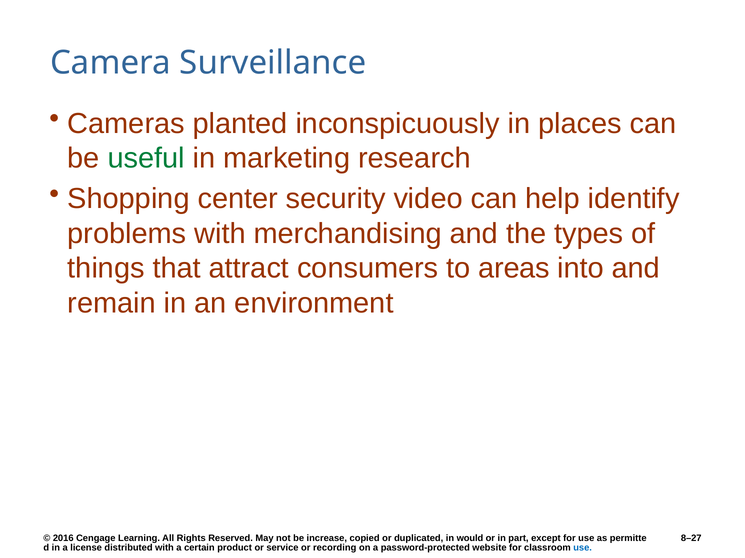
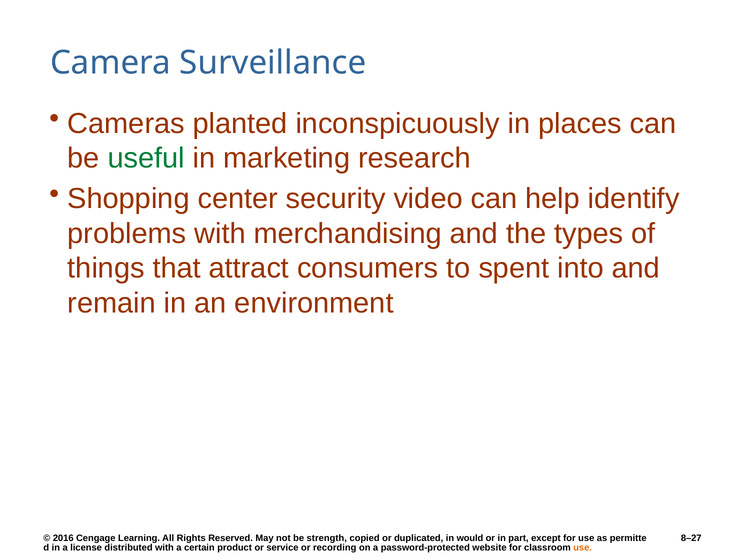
areas: areas -> spent
increase: increase -> strength
use at (583, 548) colour: blue -> orange
